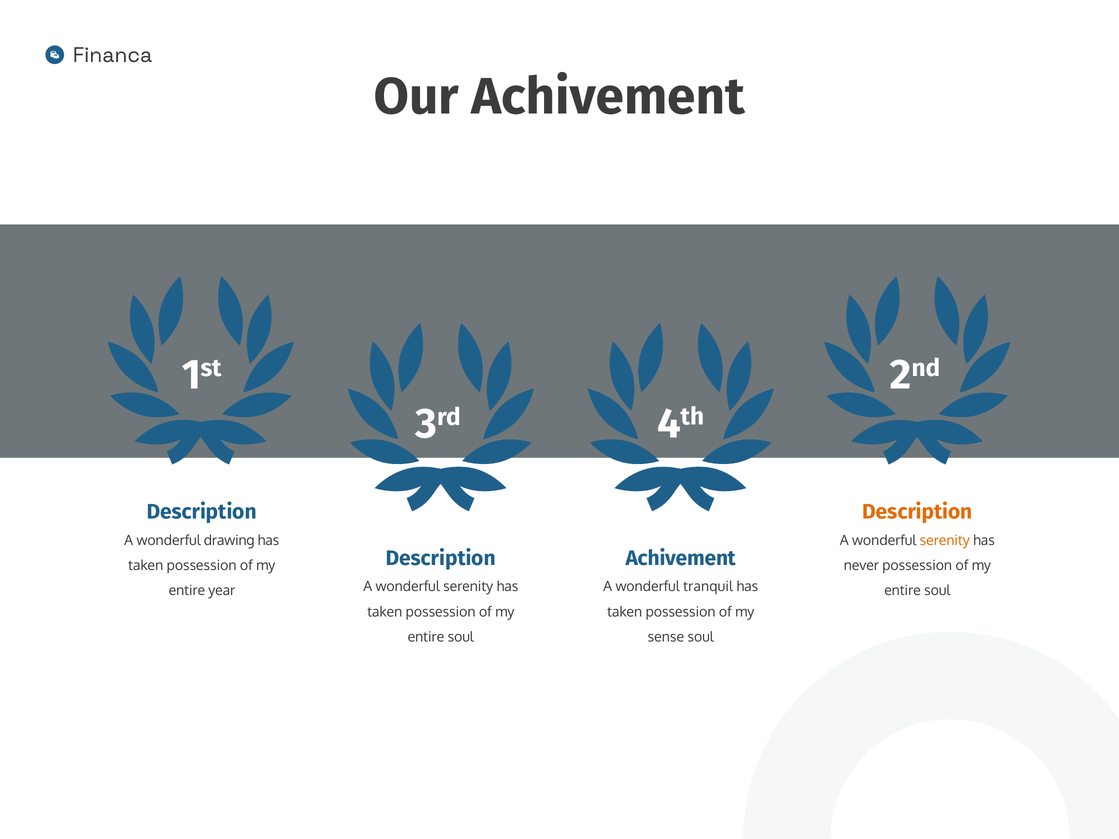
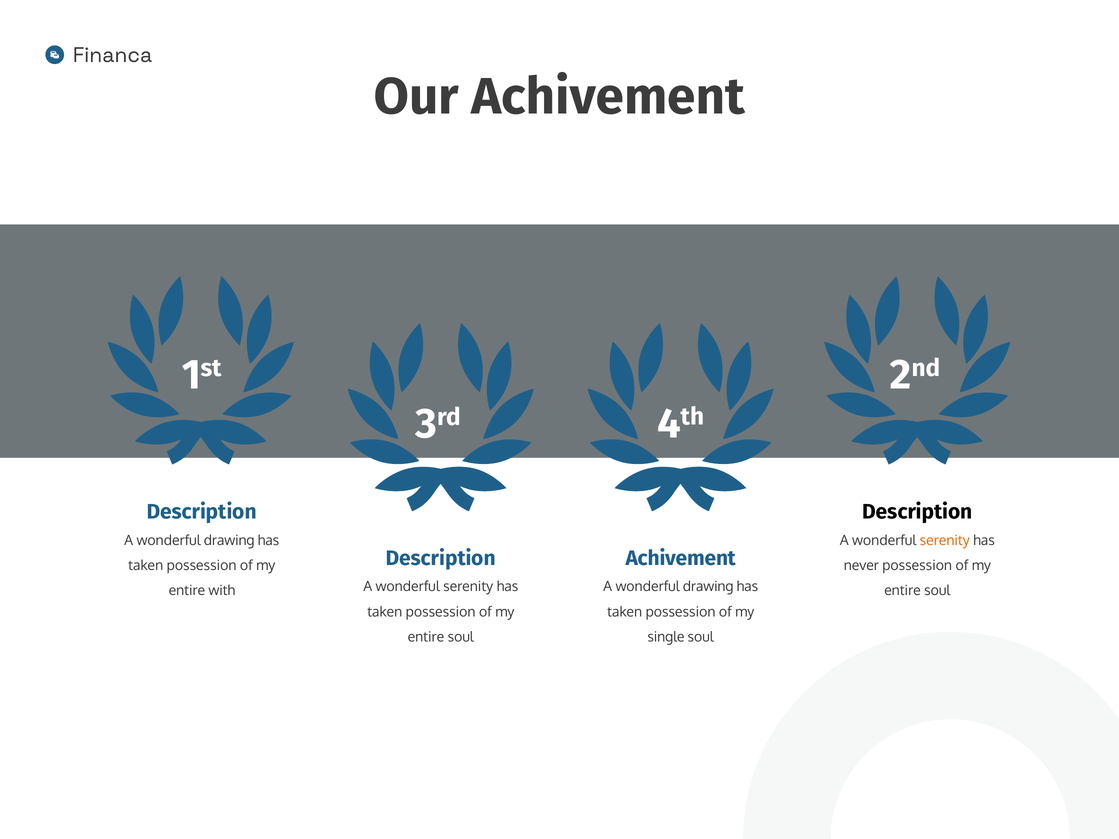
Description at (917, 512) colour: orange -> black
tranquil at (708, 587): tranquil -> drawing
year: year -> with
sense: sense -> single
